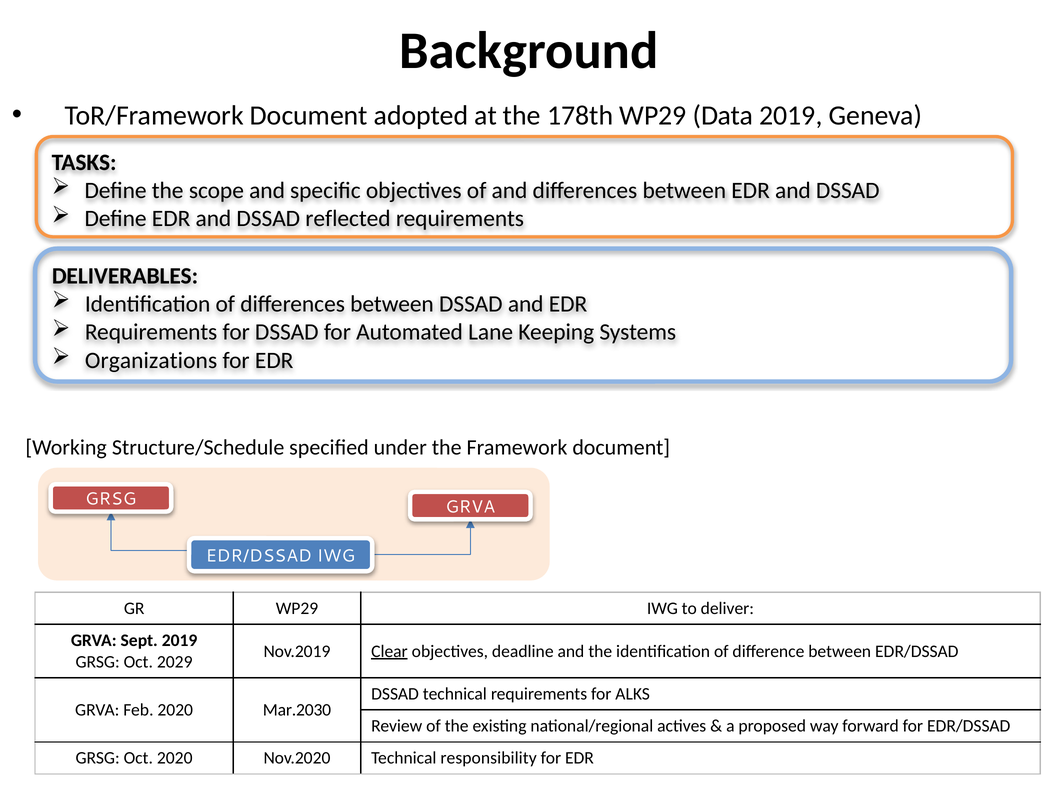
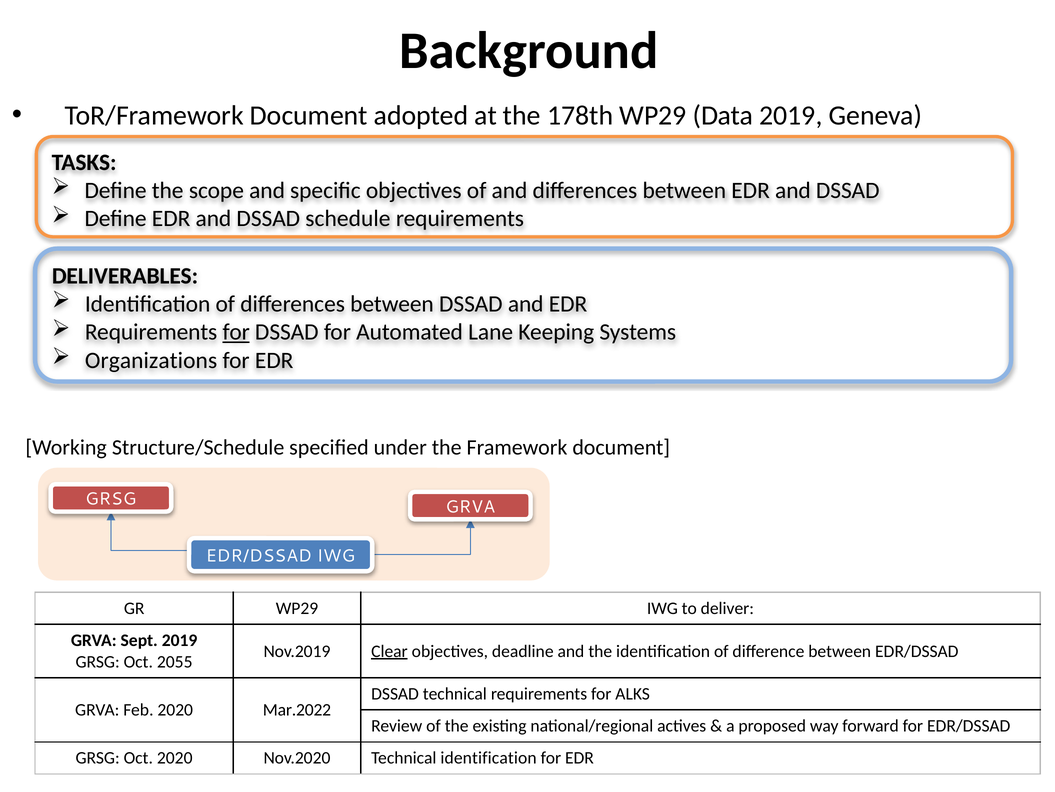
reflected: reflected -> schedule
for at (236, 332) underline: none -> present
2029: 2029 -> 2055
Mar.2030: Mar.2030 -> Mar.2022
Technical responsibility: responsibility -> identification
